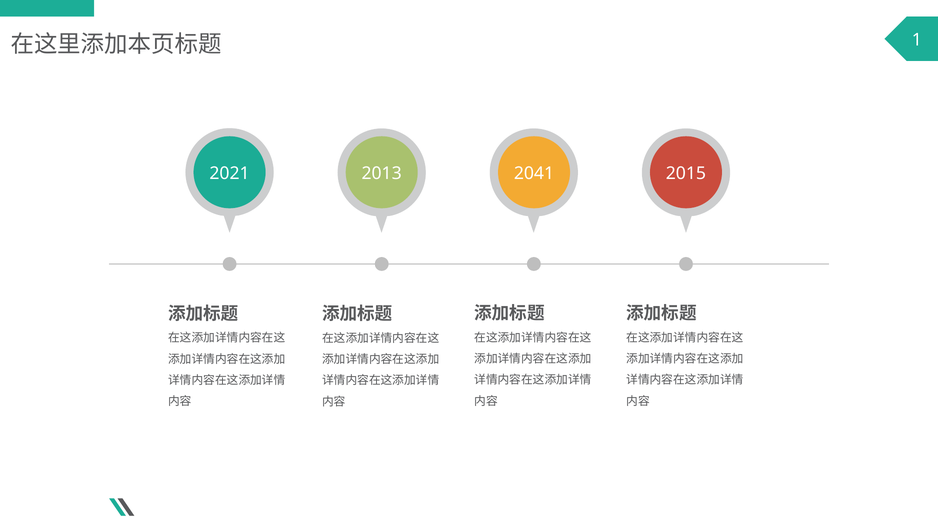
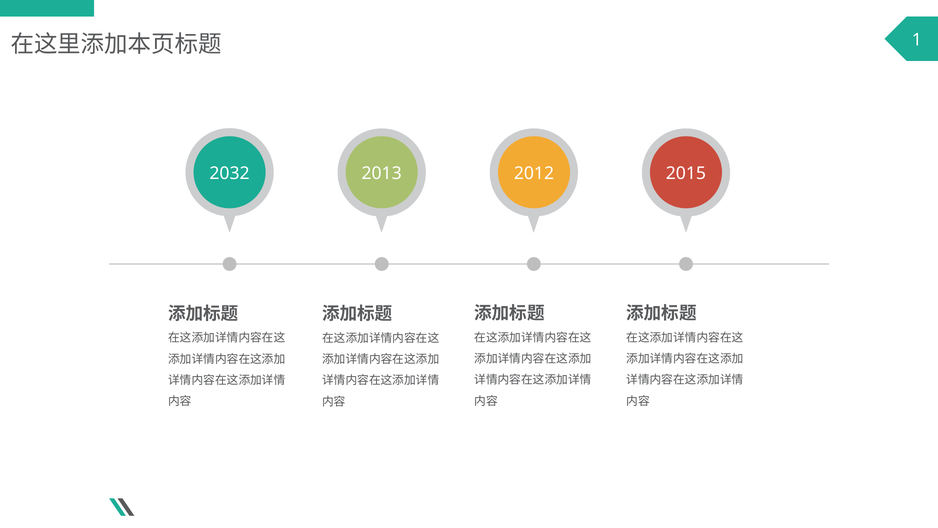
2021: 2021 -> 2032
2041: 2041 -> 2012
